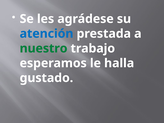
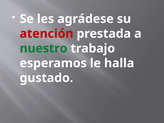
atención colour: blue -> red
